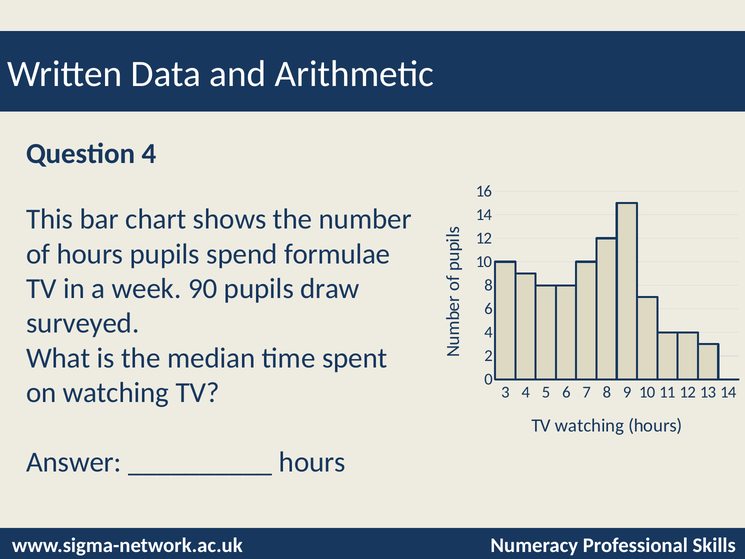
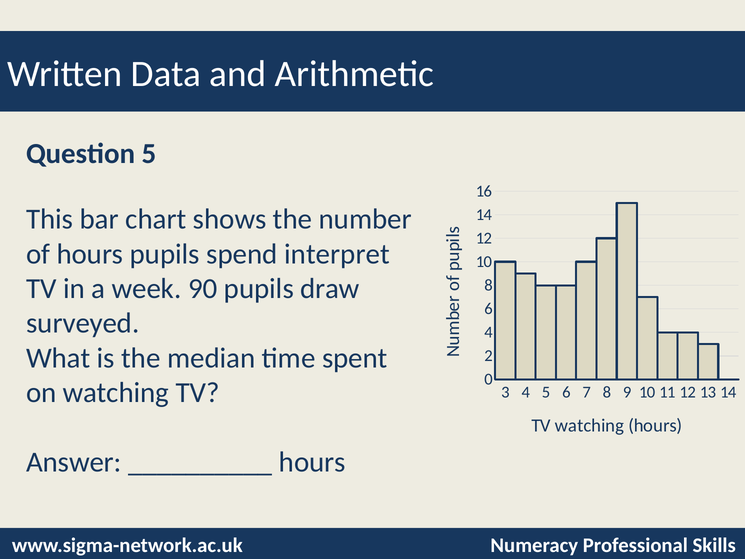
Question 4: 4 -> 5
formulae: formulae -> interpret
